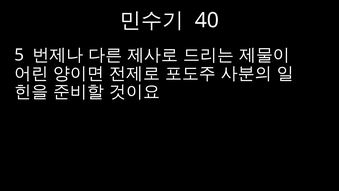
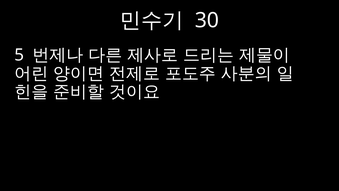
40: 40 -> 30
